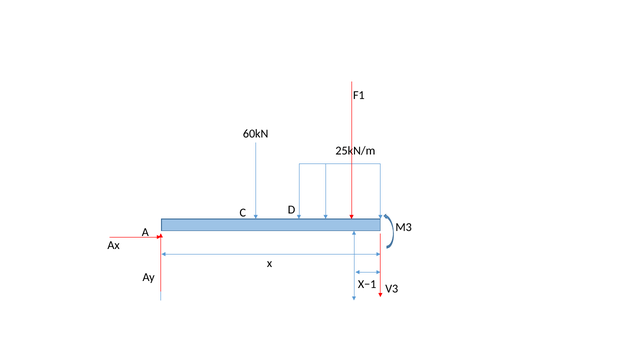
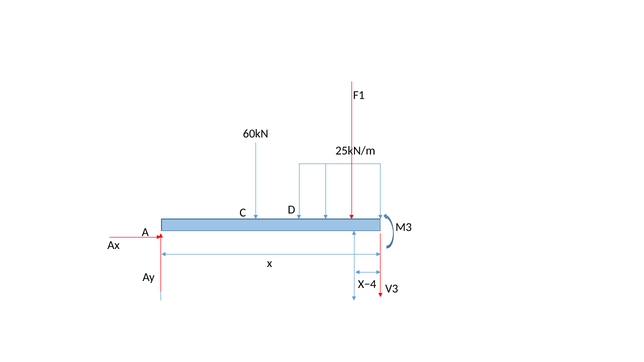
X−1: X−1 -> X−4
